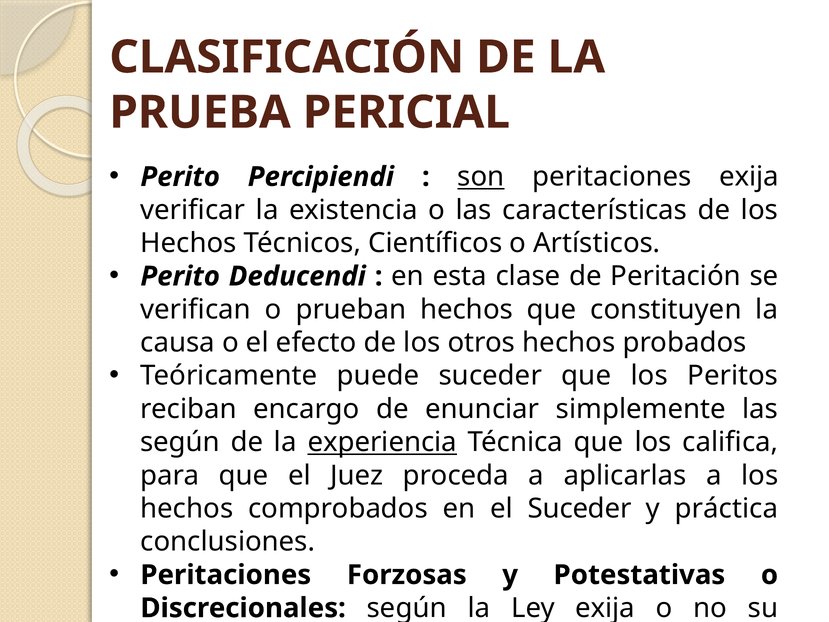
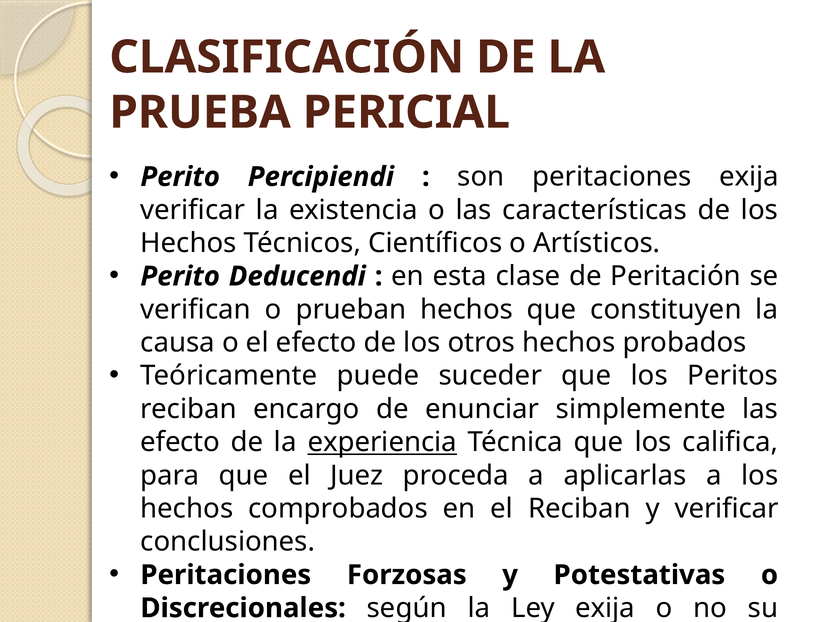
son underline: present -> none
según at (180, 442): según -> efecto
el Suceder: Suceder -> Reciban
y práctica: práctica -> verificar
